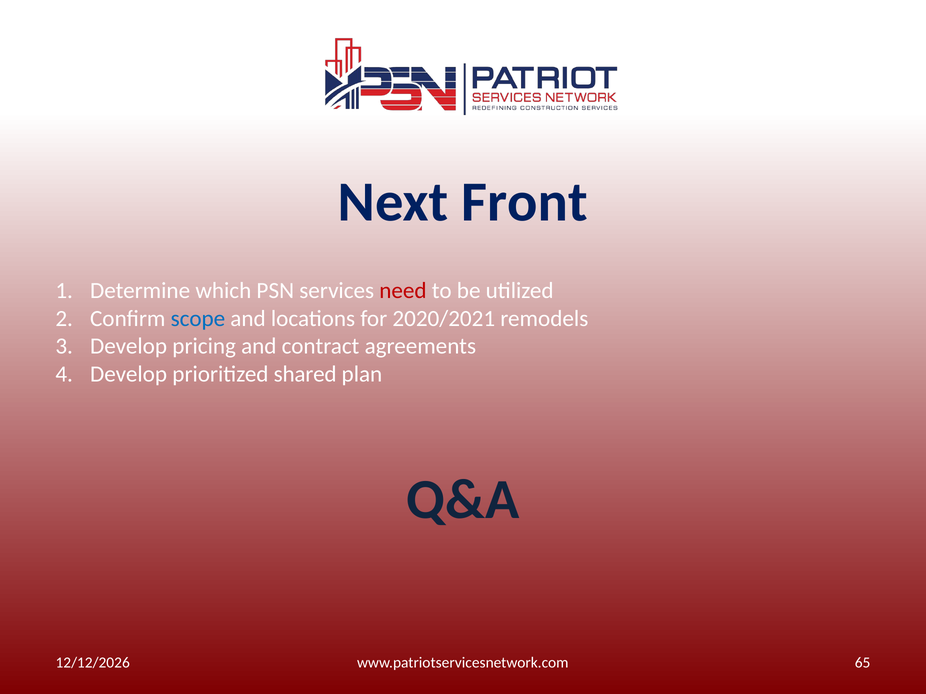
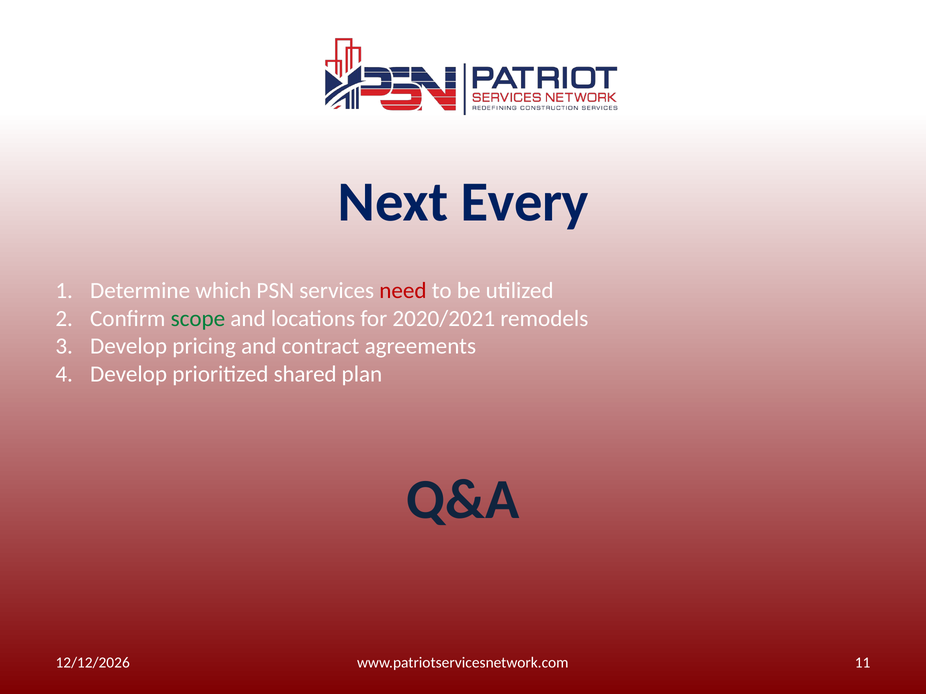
Front: Front -> Every
scope colour: blue -> green
65: 65 -> 11
